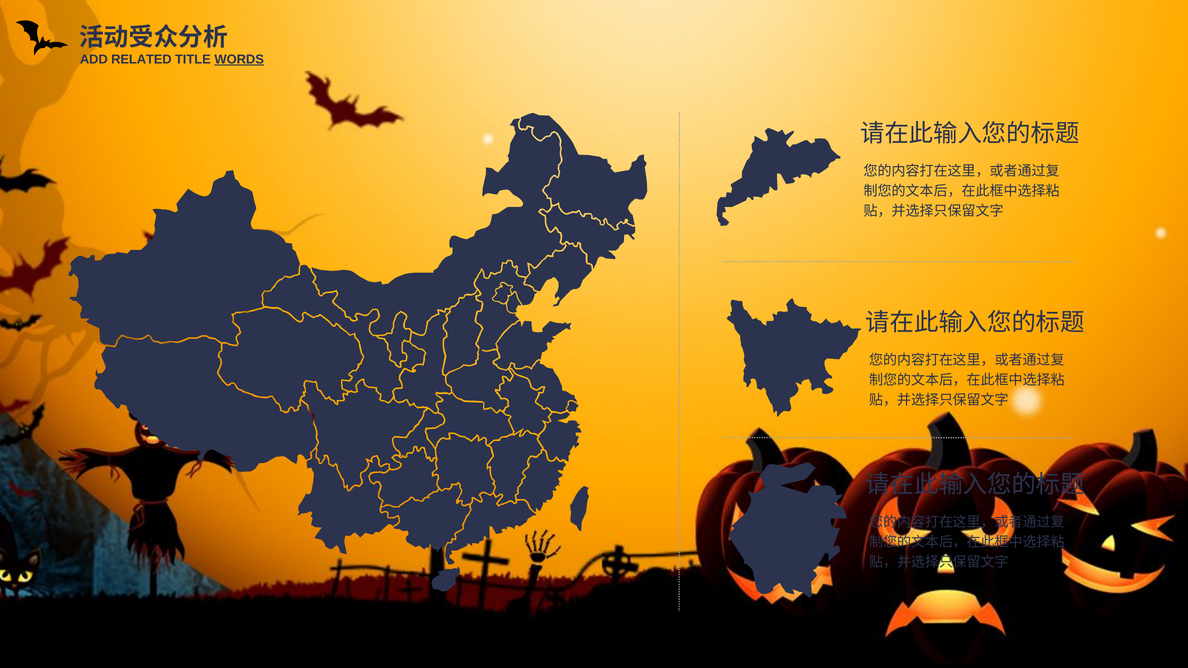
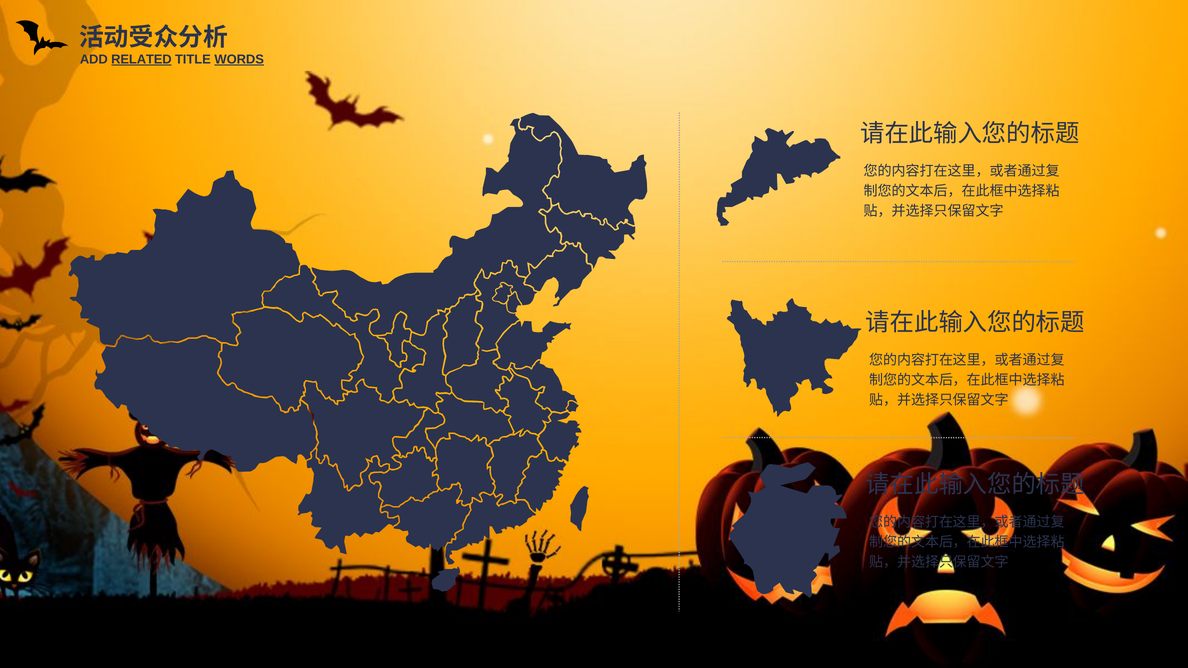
RELATED underline: none -> present
